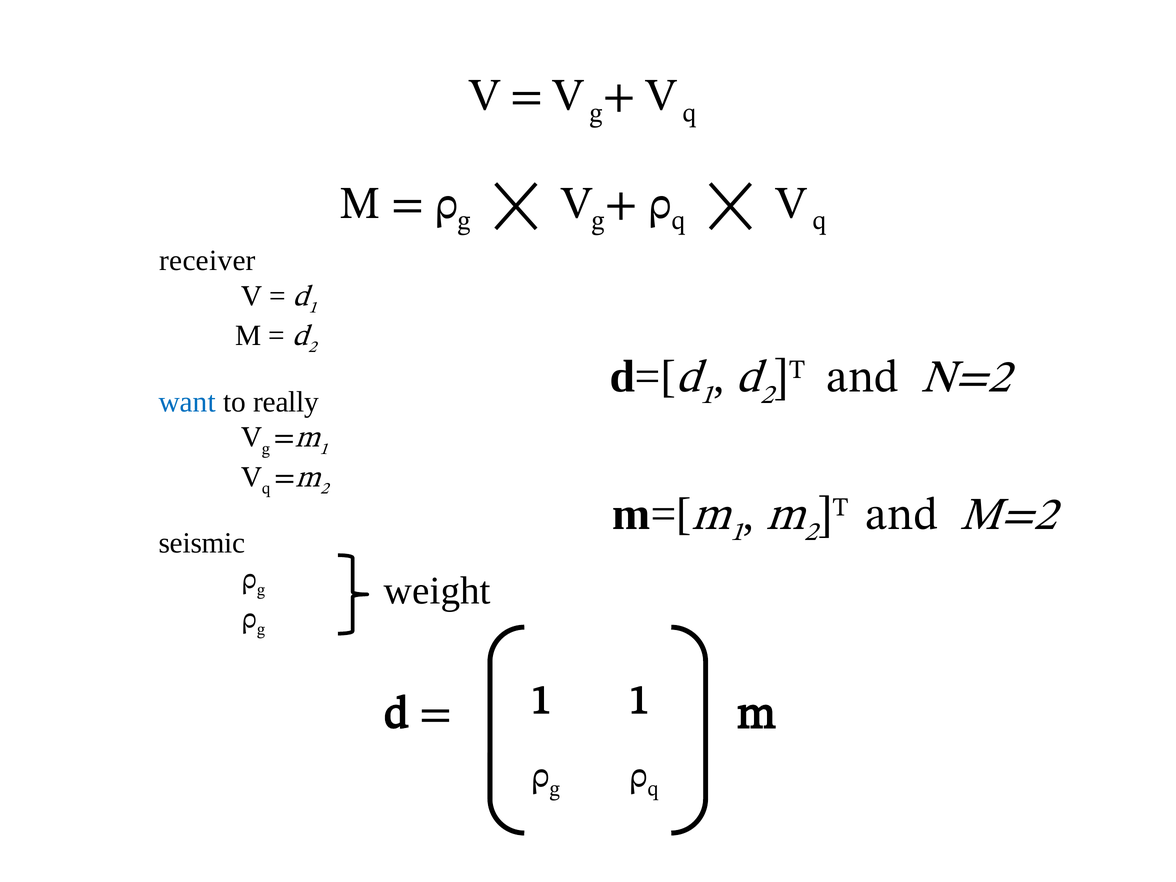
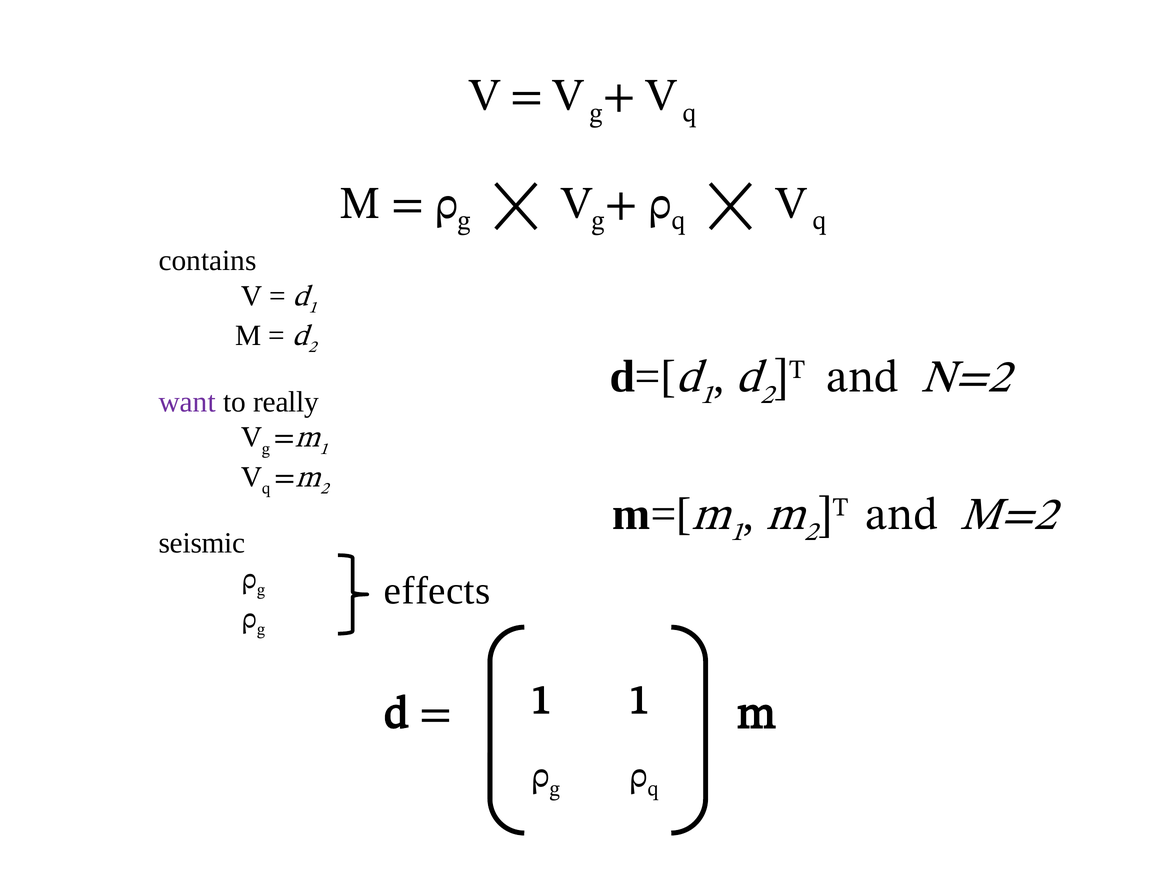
receiver: receiver -> contains
want colour: blue -> purple
weight: weight -> effects
